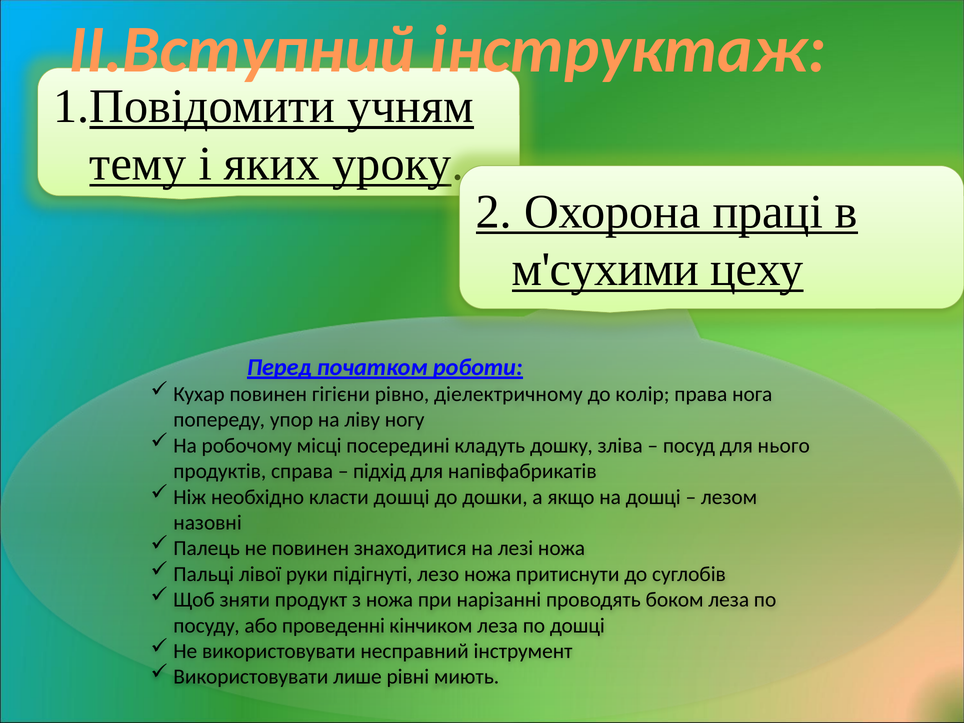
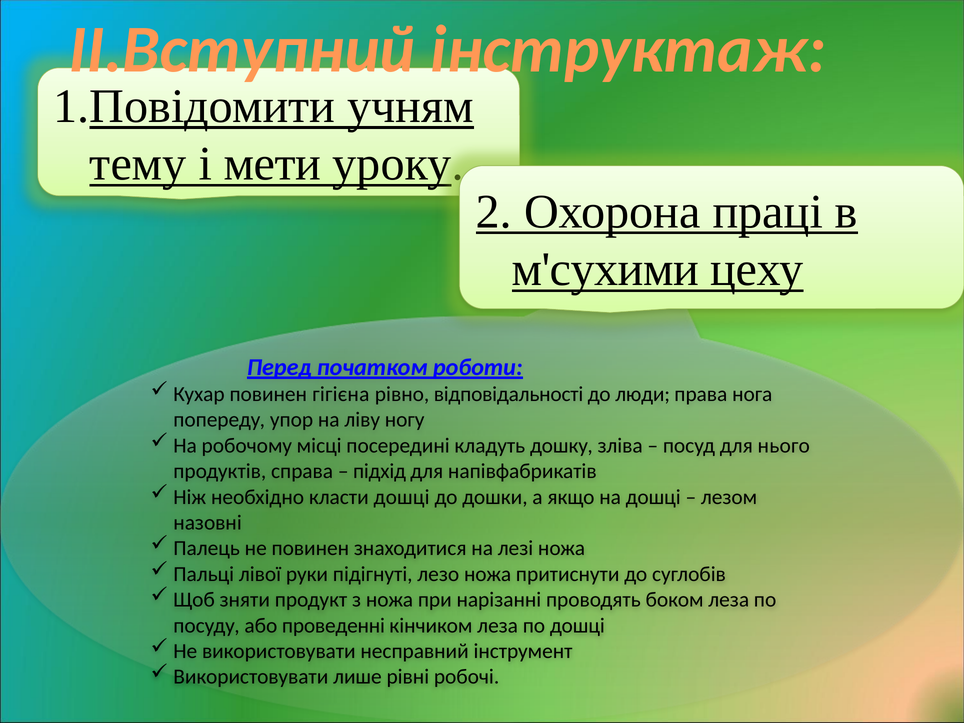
яких: яких -> мети
гігієни: гігієни -> гігієна
діелектричному: діелектричному -> відповідальності
колір: колір -> люди
миють: миють -> робочі
